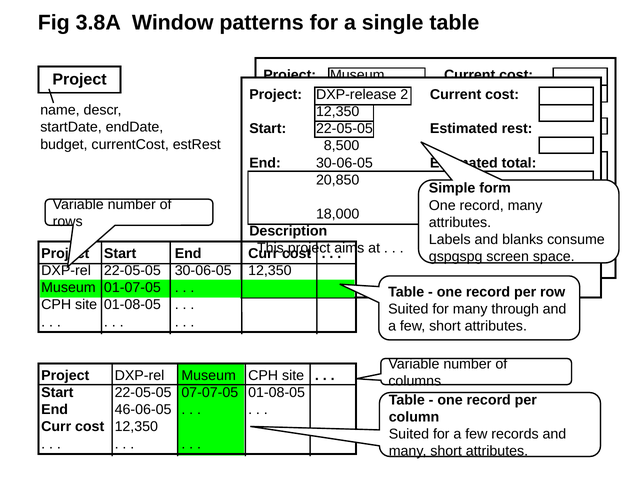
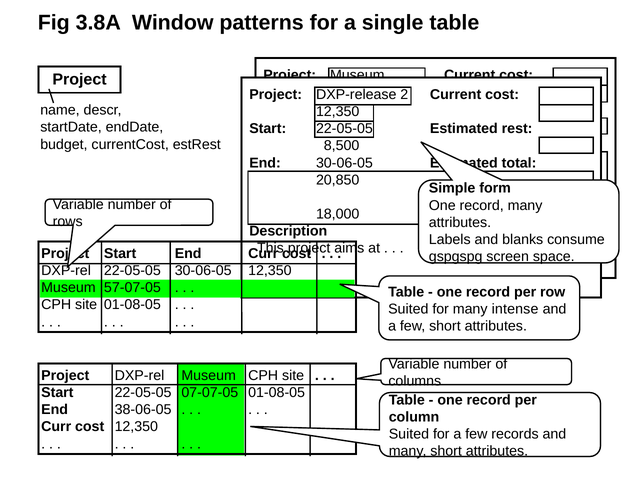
01-07-05: 01-07-05 -> 57-07-05
through: through -> intense
46-06-05: 46-06-05 -> 38-06-05
